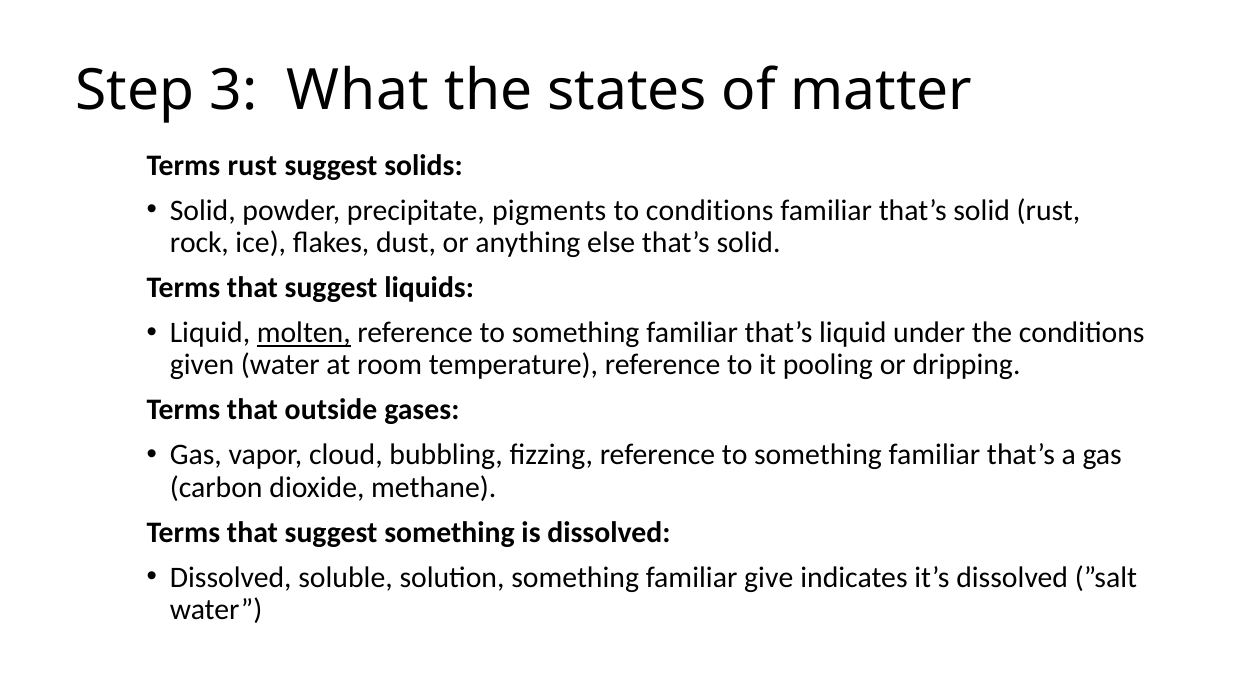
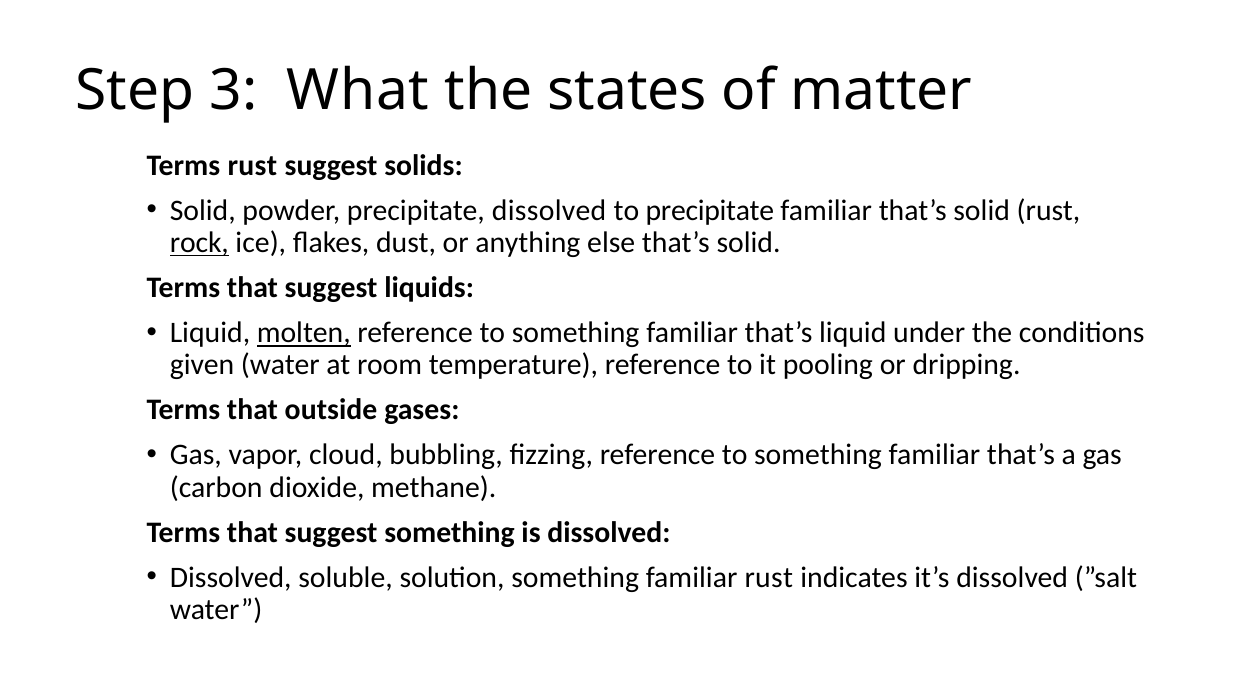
precipitate pigments: pigments -> dissolved
to conditions: conditions -> precipitate
rock underline: none -> present
familiar give: give -> rust
